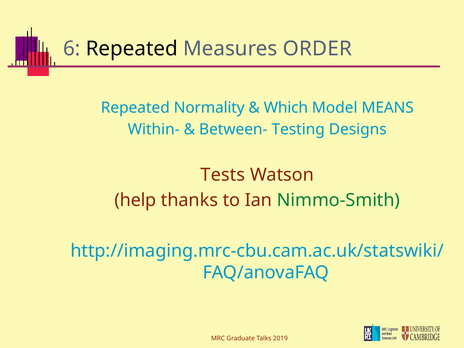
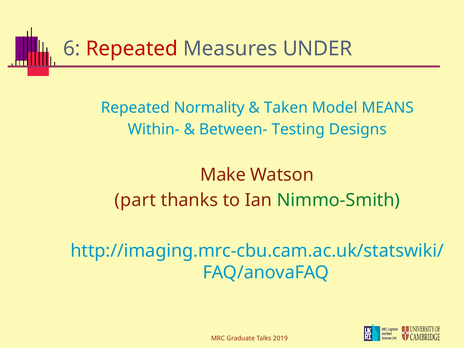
Repeated at (132, 49) colour: black -> red
ORDER: ORDER -> UNDER
Which: Which -> Taken
Tests: Tests -> Make
help: help -> part
